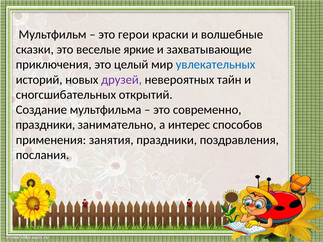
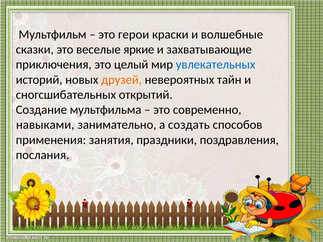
друзей colour: purple -> orange
праздники at (45, 125): праздники -> навыками
интерес: интерес -> создать
